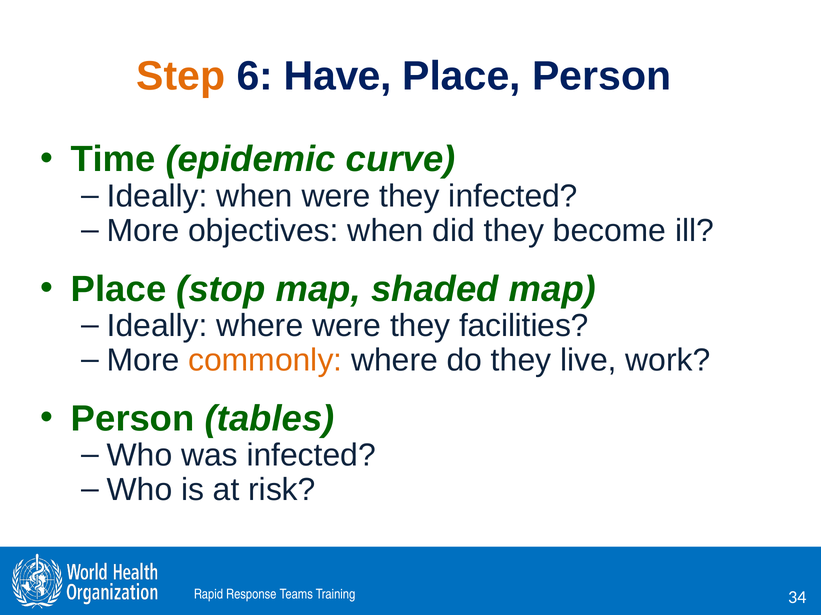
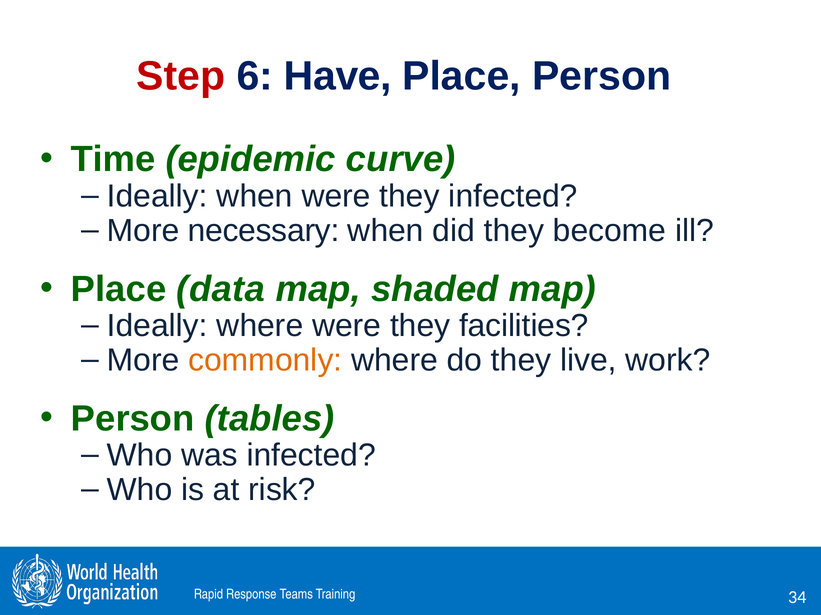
Step colour: orange -> red
objectives: objectives -> necessary
stop: stop -> data
